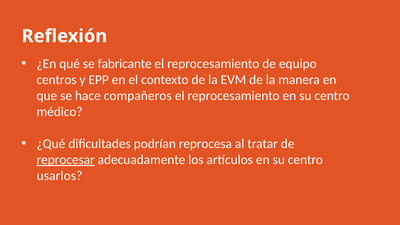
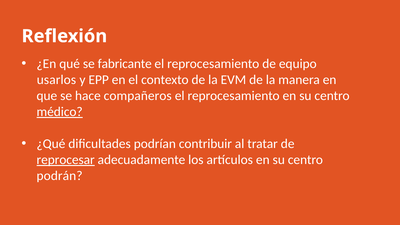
centros: centros -> usarlos
médico underline: none -> present
reprocesa: reprocesa -> contribuir
usarlos: usarlos -> podrán
